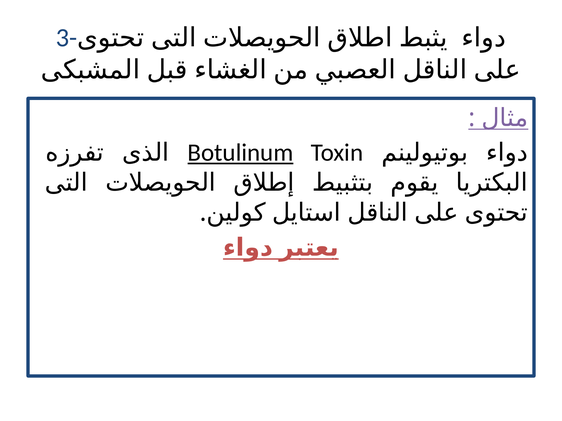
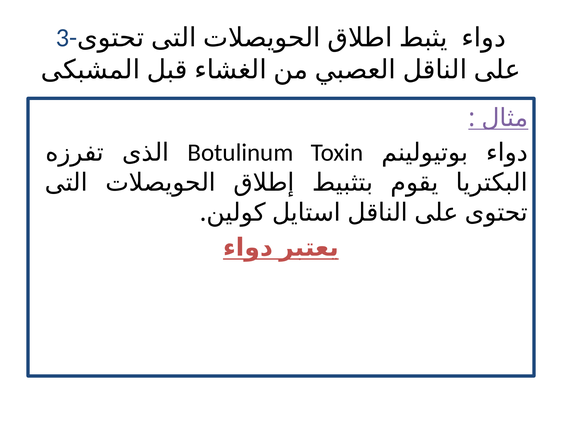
Botulinum underline: present -> none
